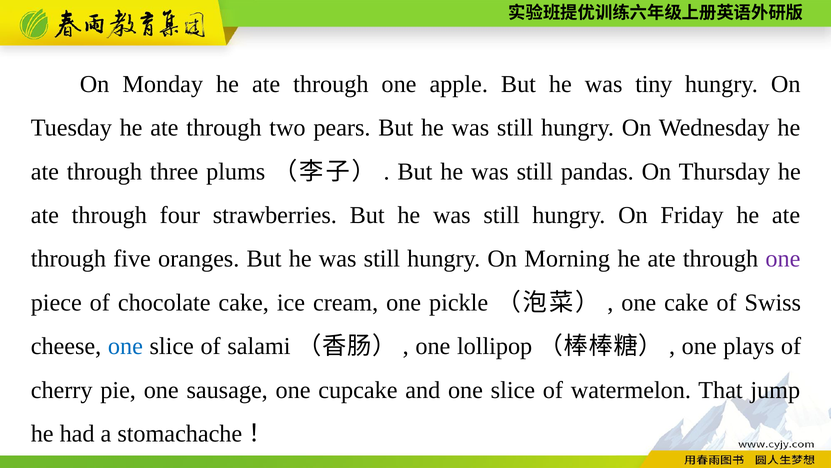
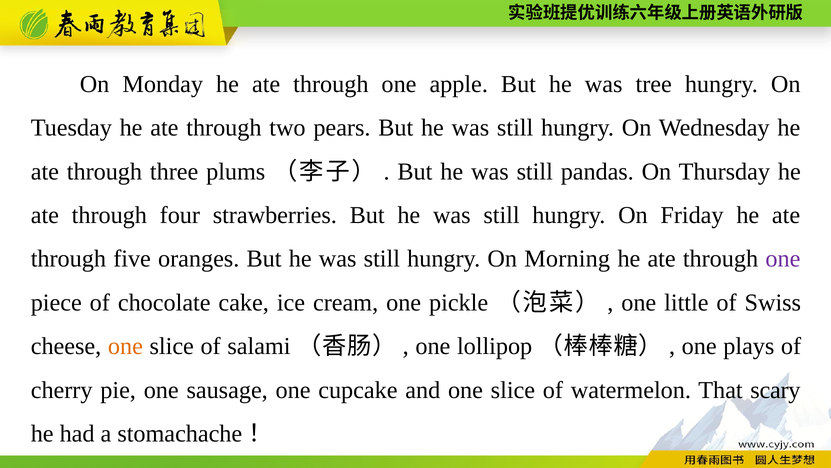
tiny: tiny -> tree
one cake: cake -> little
one at (125, 346) colour: blue -> orange
jump: jump -> scary
